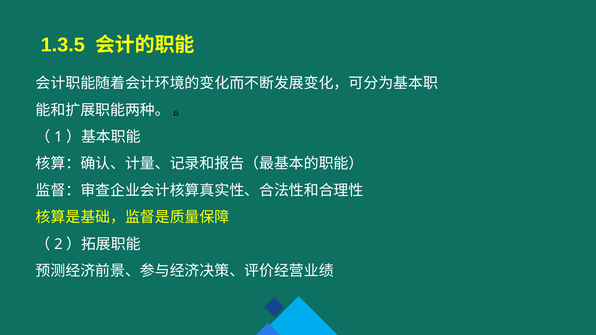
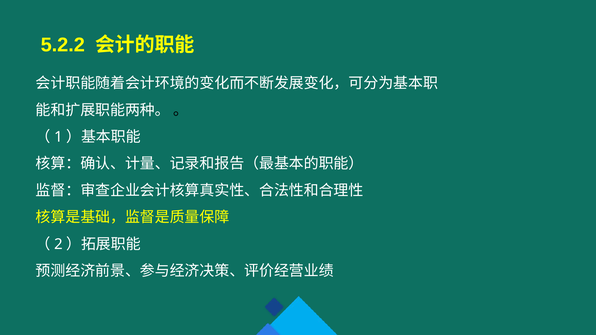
1.3.5: 1.3.5 -> 5.2.2
